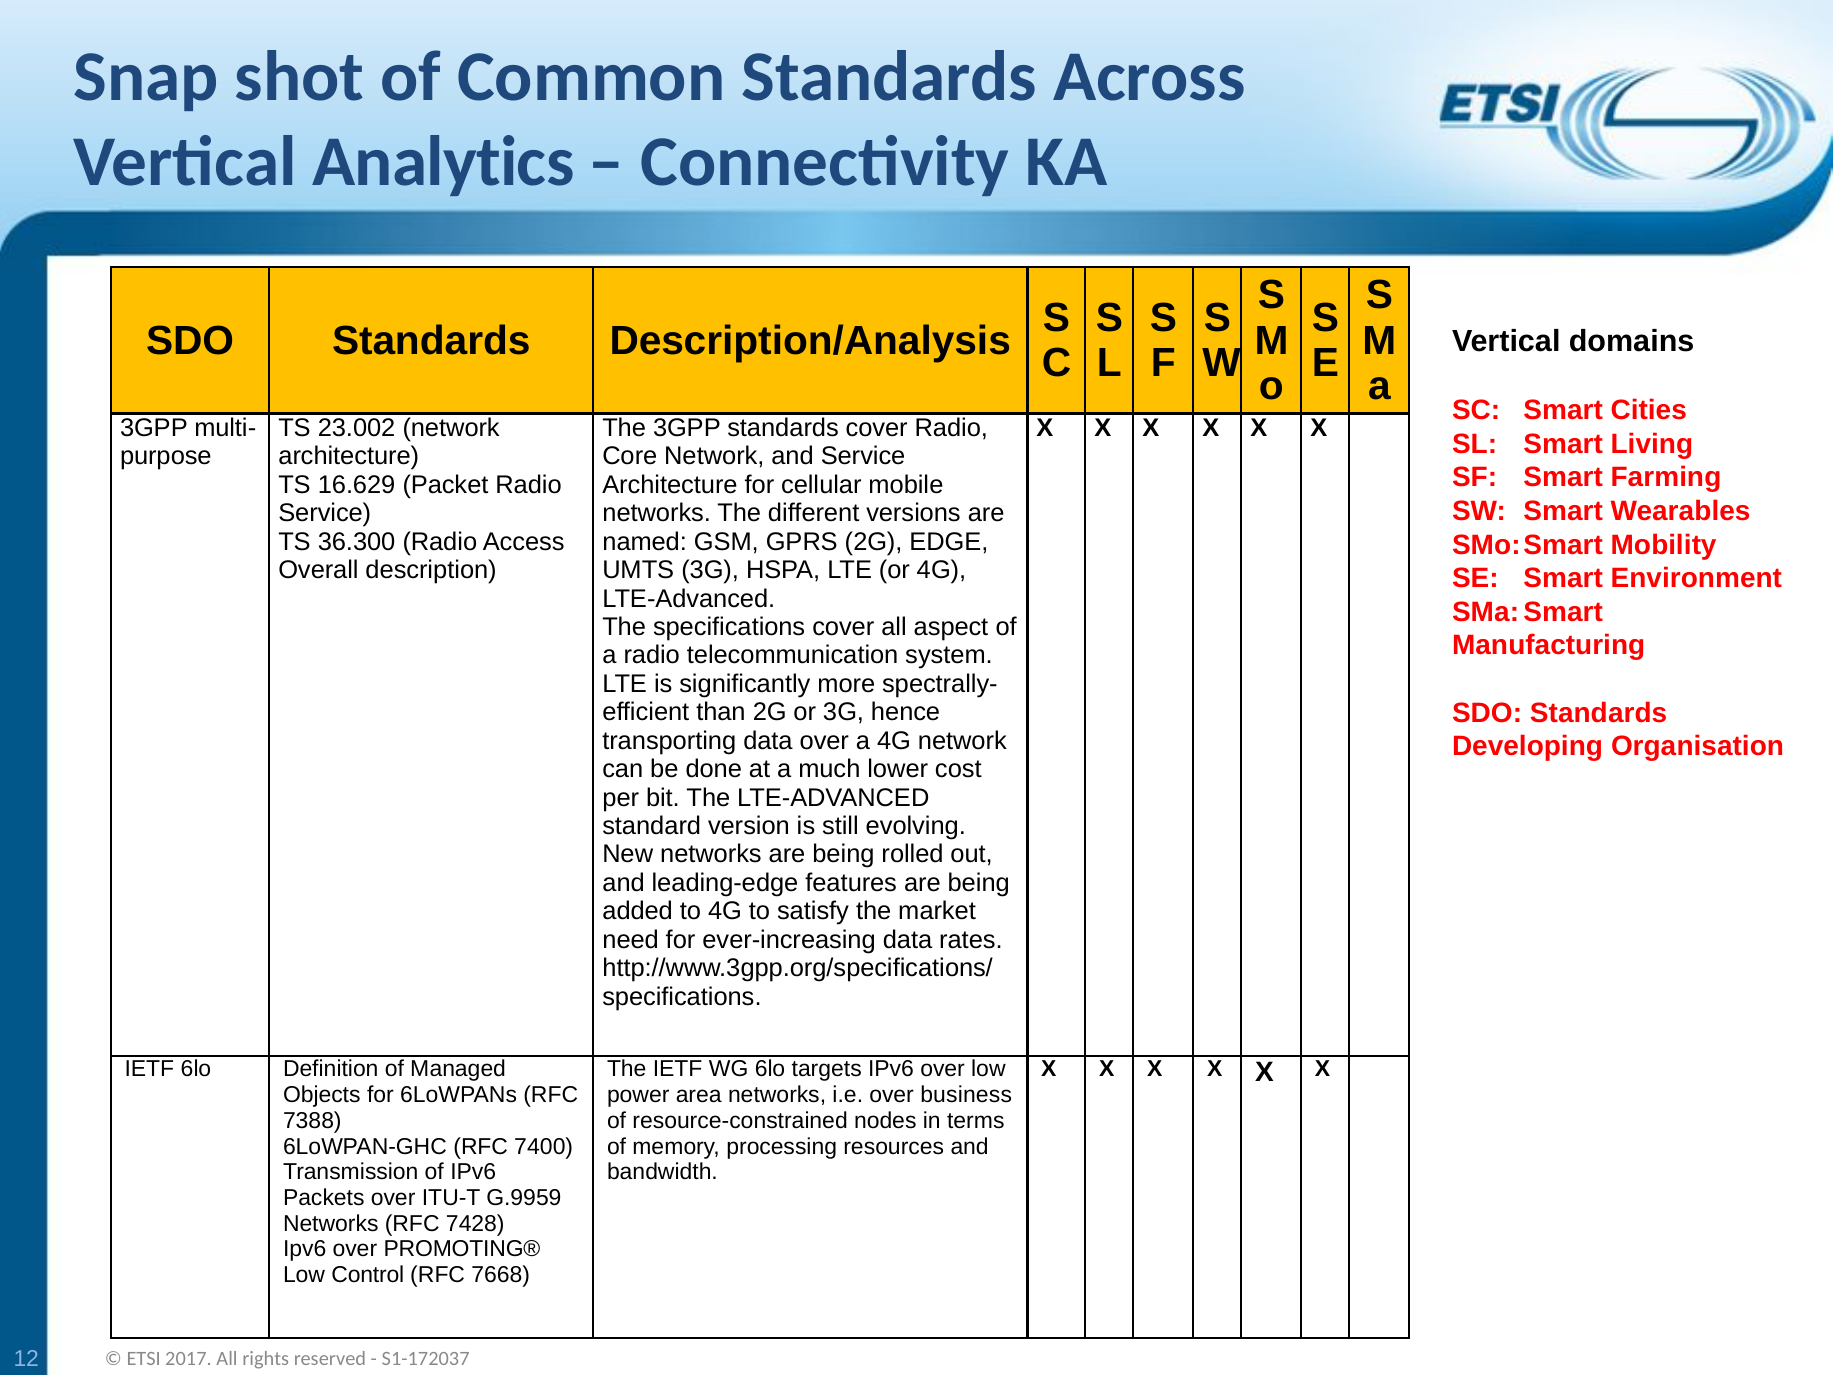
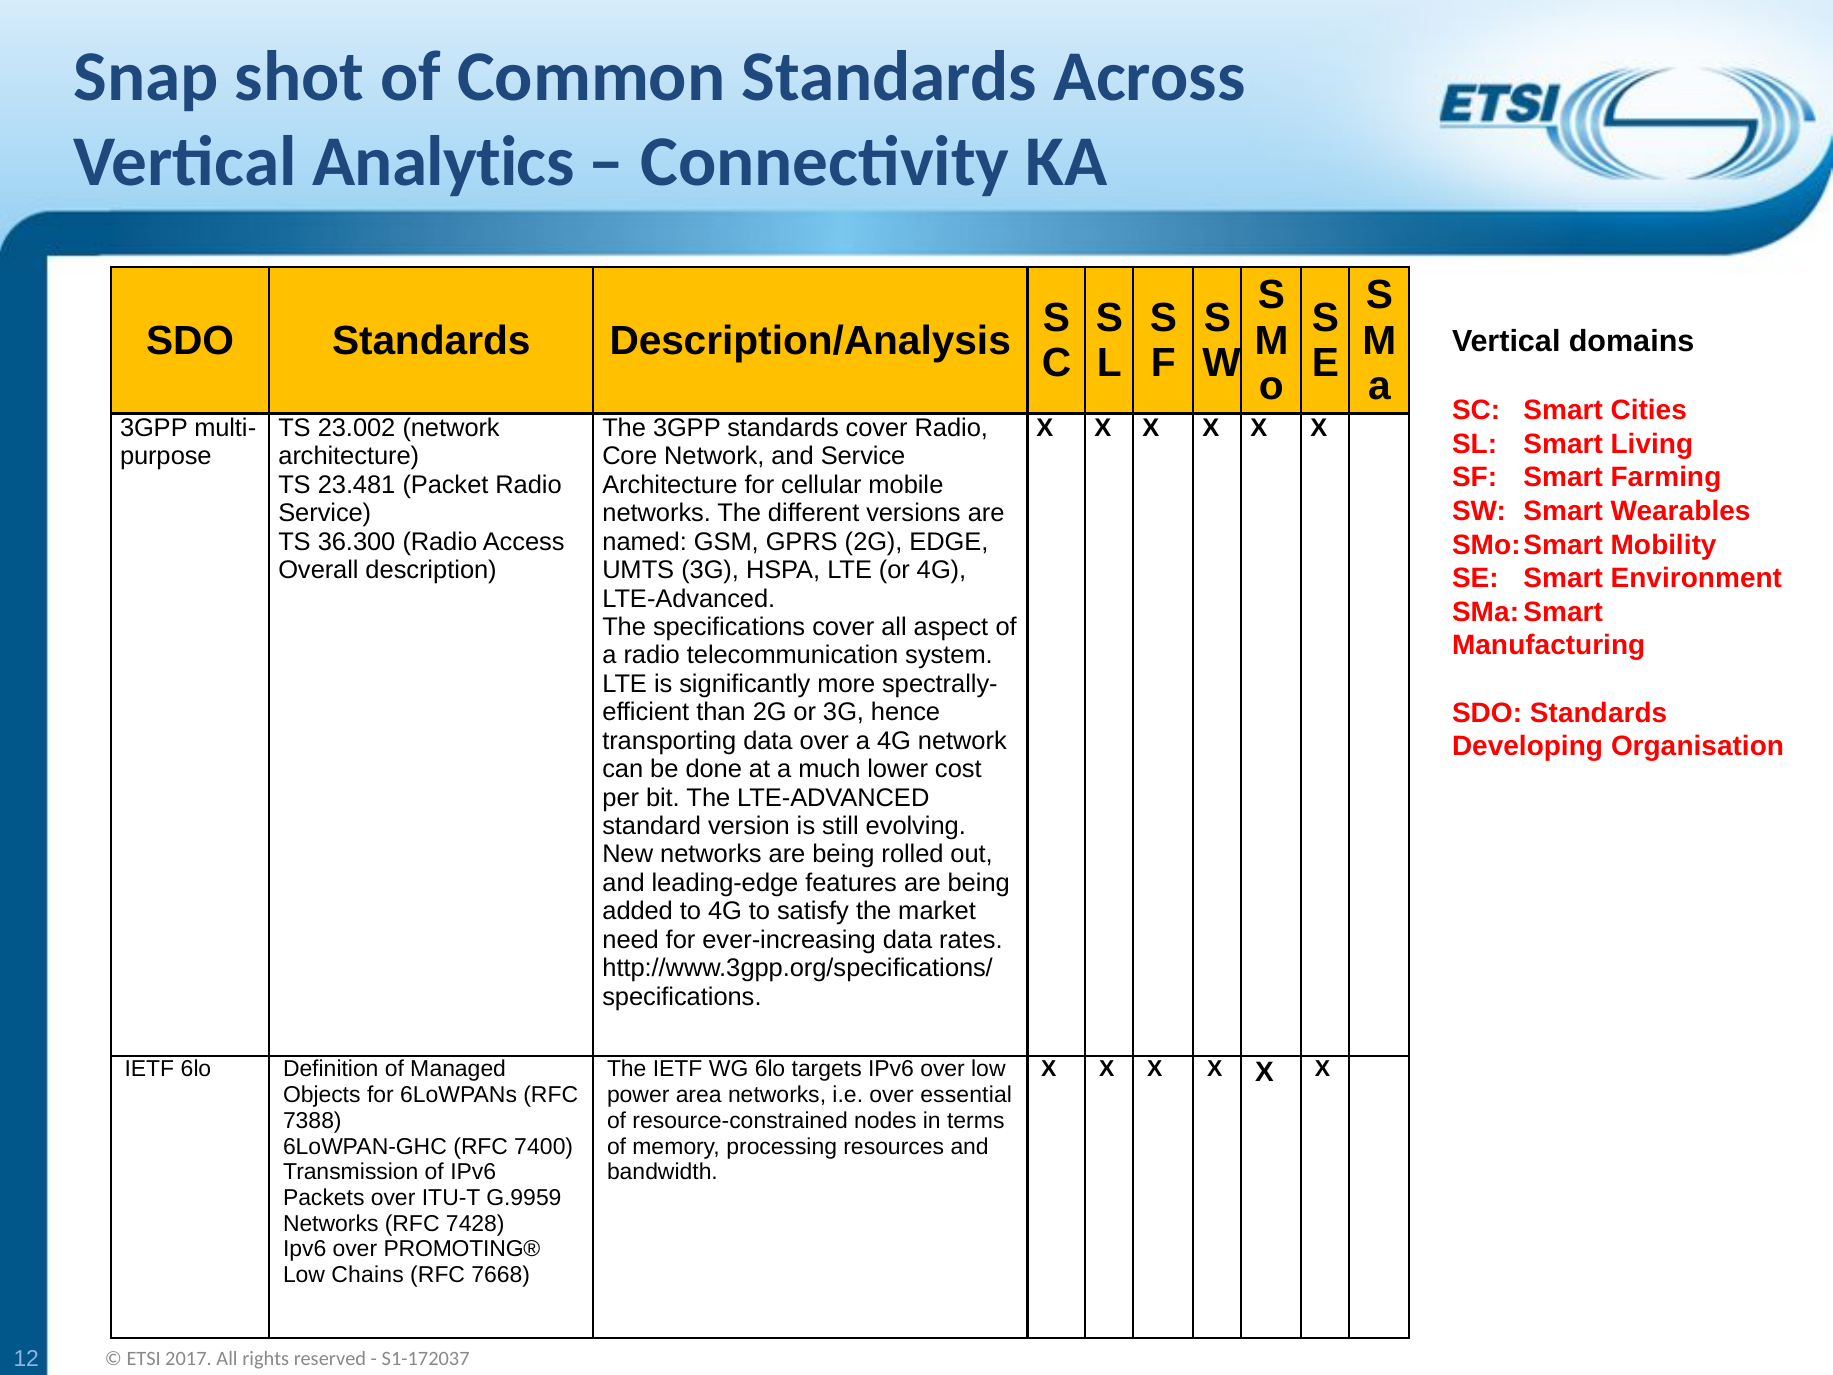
16.629: 16.629 -> 23.481
business: business -> essential
Control: Control -> Chains
